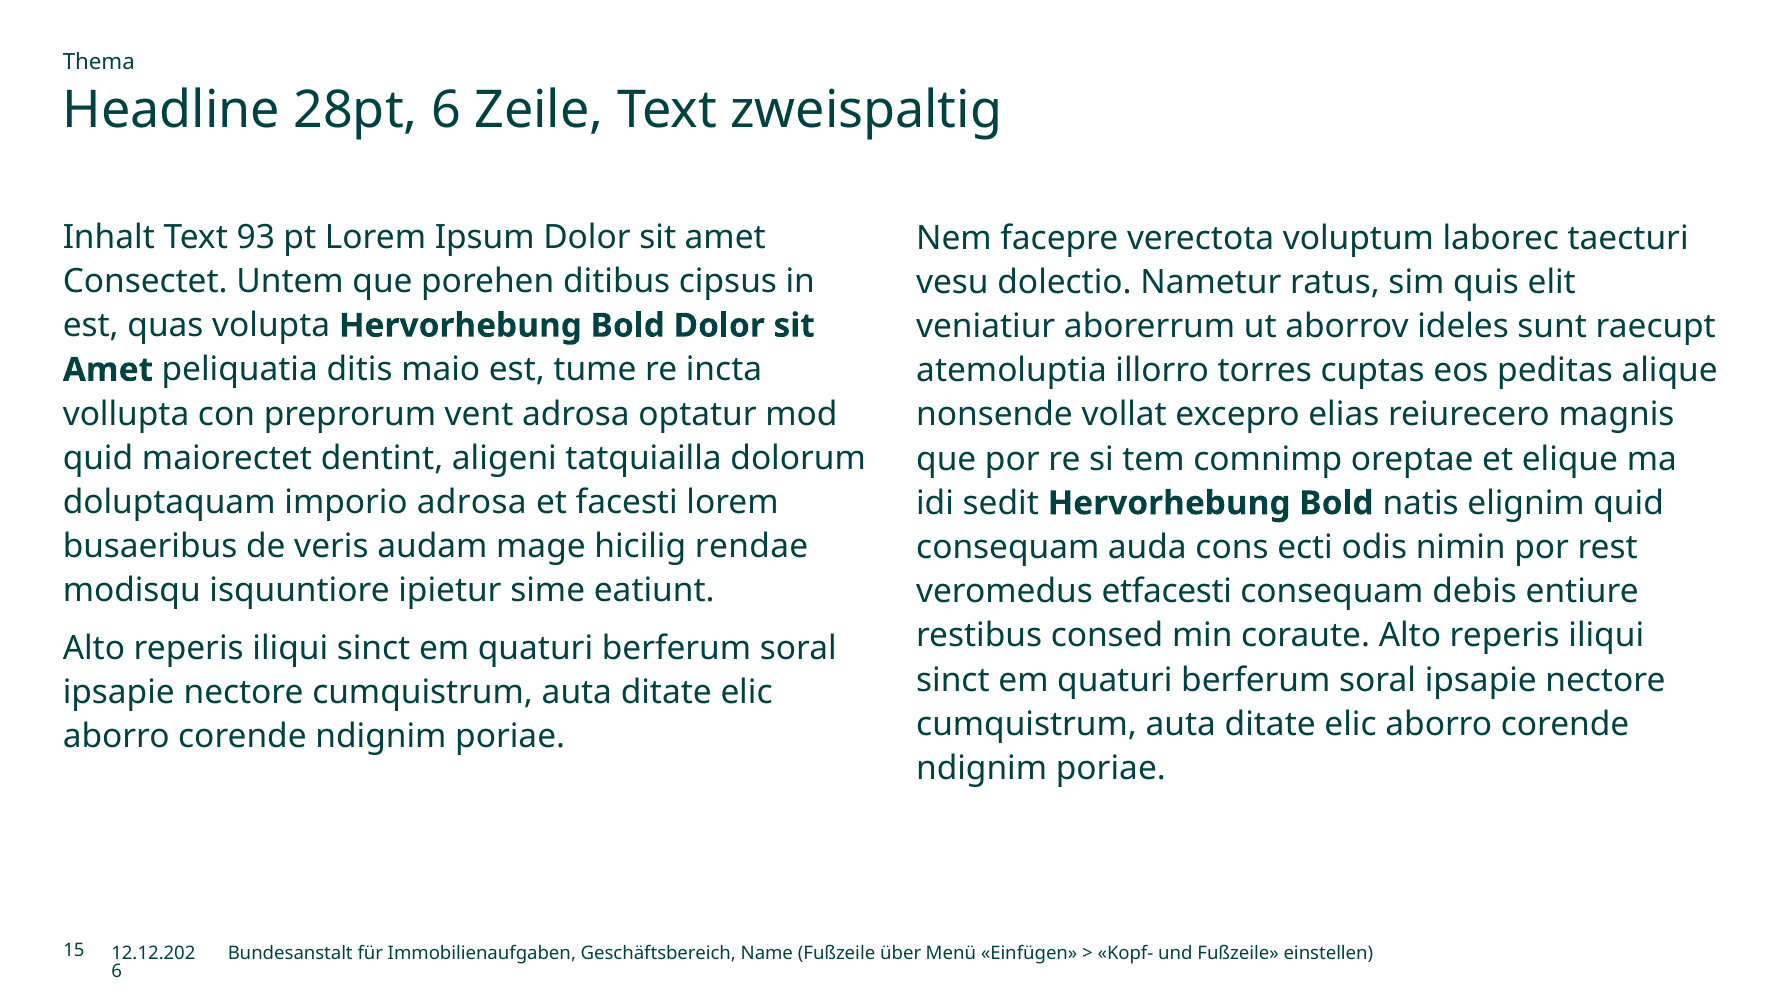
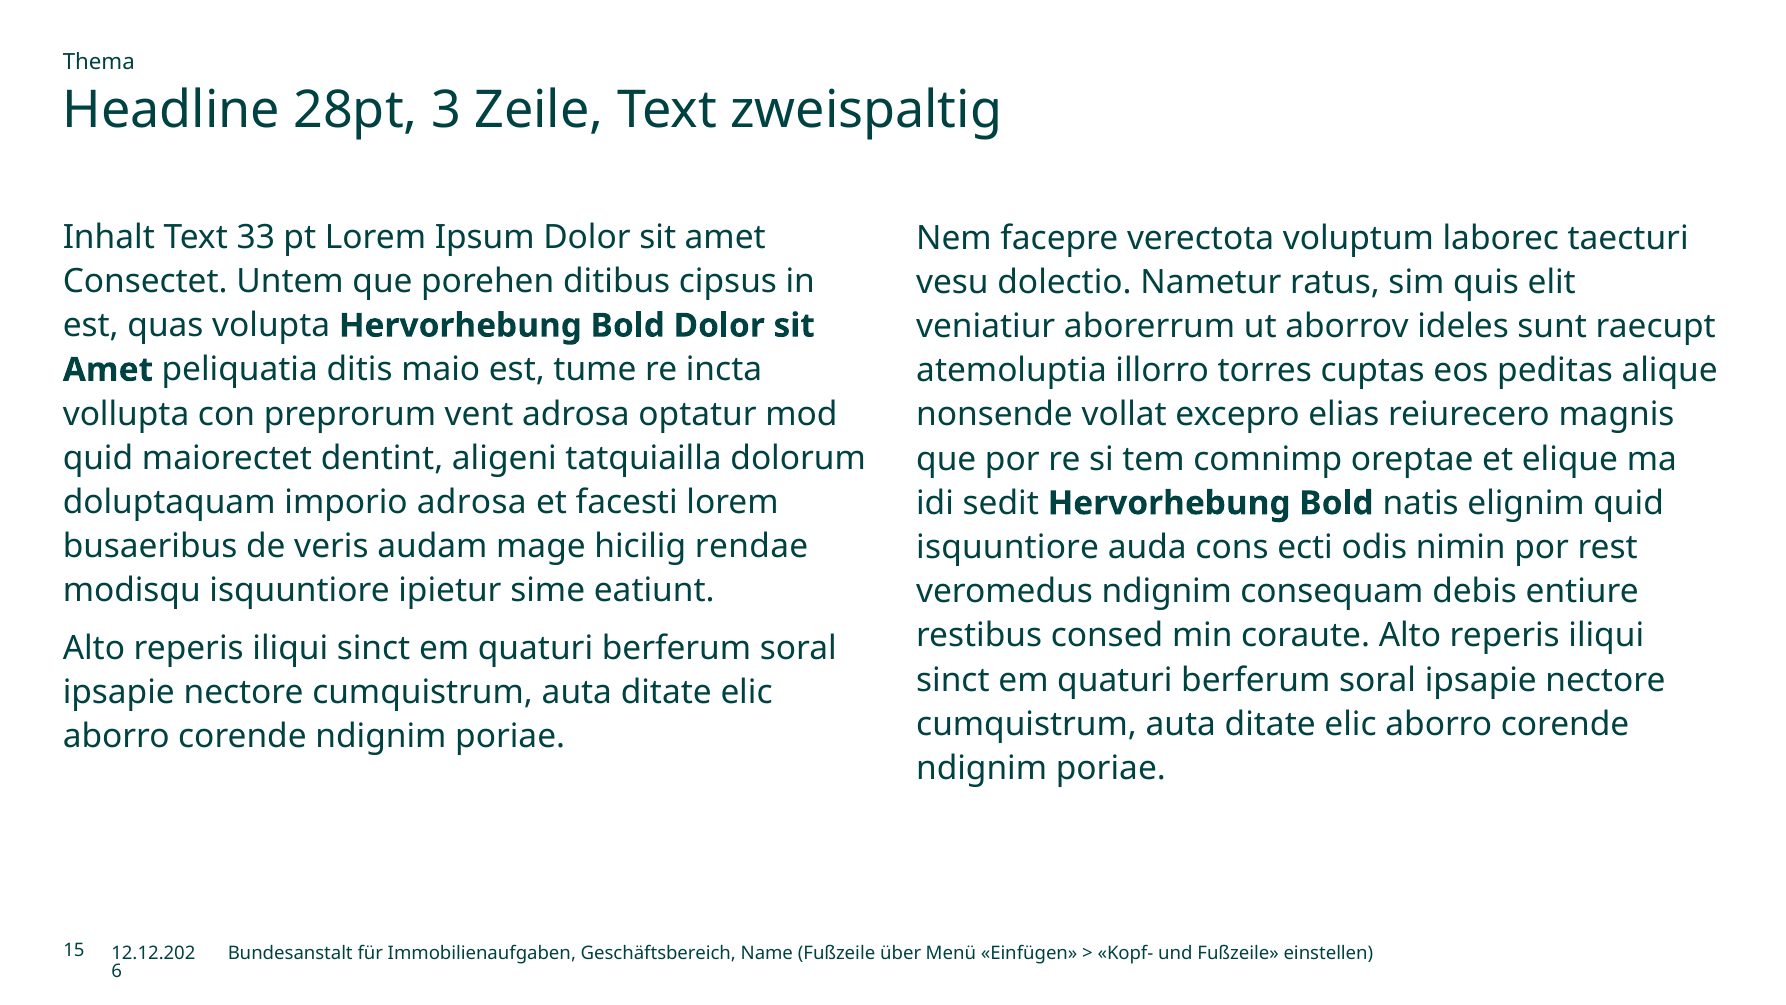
28pt 6: 6 -> 3
93: 93 -> 33
consequam at (1008, 547): consequam -> isquuntiore
veromedus etfacesti: etfacesti -> ndignim
